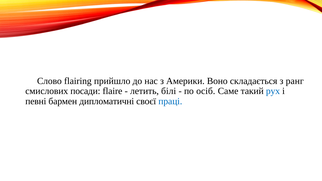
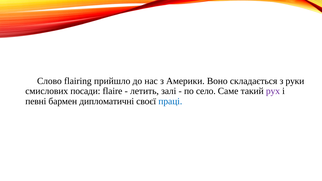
ранг: ранг -> руки
білі: білі -> залі
осіб: осіб -> село
рух colour: blue -> purple
